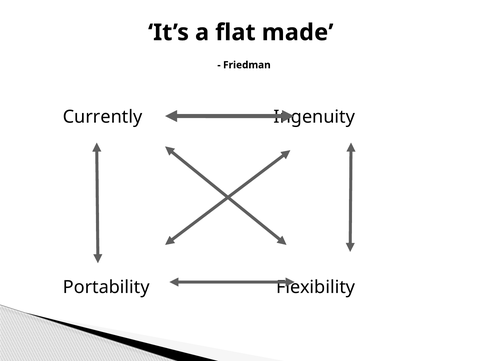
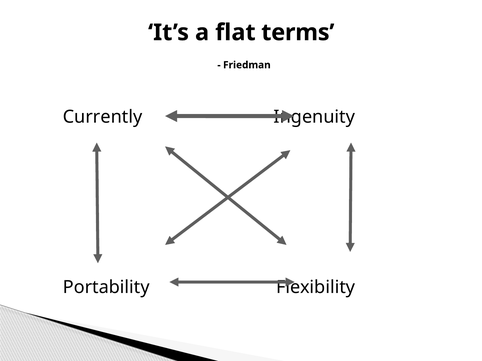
made: made -> terms
